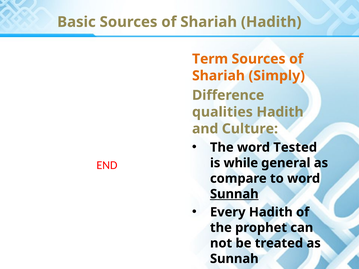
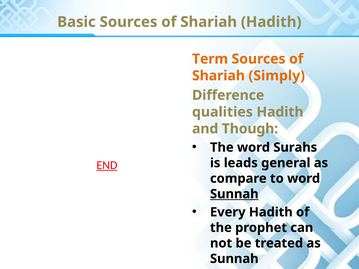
Culture: Culture -> Though
Tested: Tested -> Surahs
END underline: none -> present
while: while -> leads
